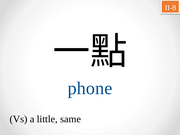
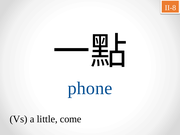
same: same -> come
